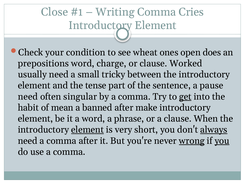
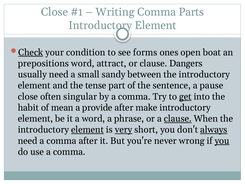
Cries: Cries -> Parts
Check underline: none -> present
wheat: wheat -> forms
does: does -> boat
charge: charge -> attract
Worked: Worked -> Dangers
tricky: tricky -> sandy
need at (28, 96): need -> close
banned: banned -> provide
clause at (178, 119) underline: none -> present
very underline: none -> present
wrong underline: present -> none
